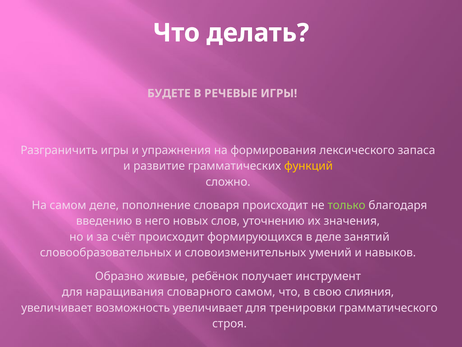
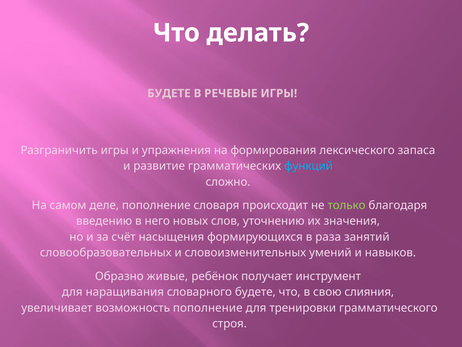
функций colour: yellow -> light blue
счёт происходит: происходит -> насыщения
в деле: деле -> раза
словарного самом: самом -> будете
возможность увеличивает: увеличивает -> пополнение
